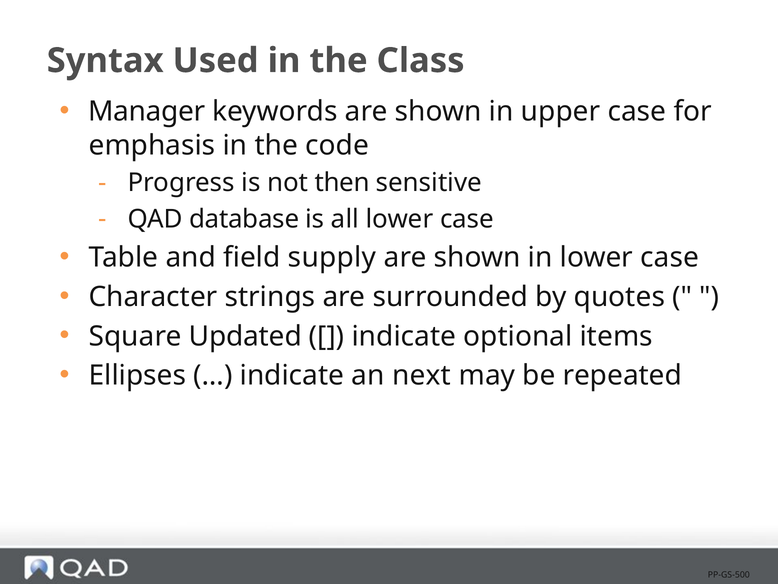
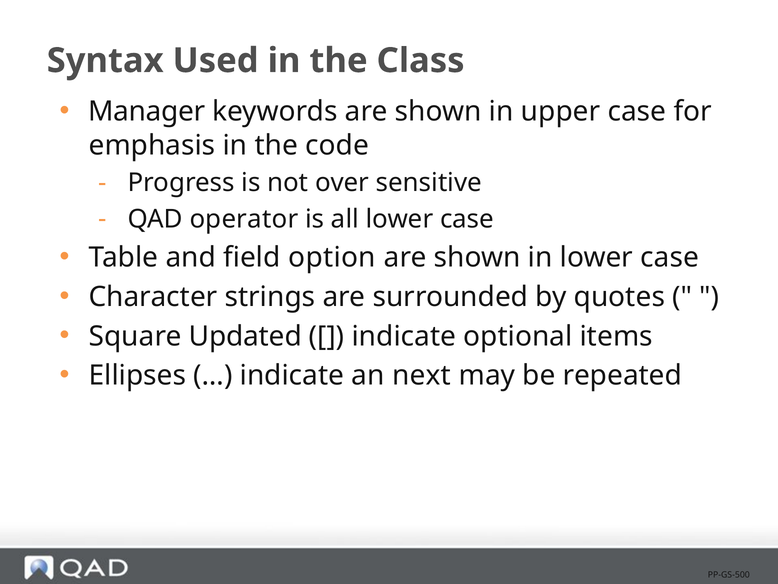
then: then -> over
database: database -> operator
supply: supply -> option
